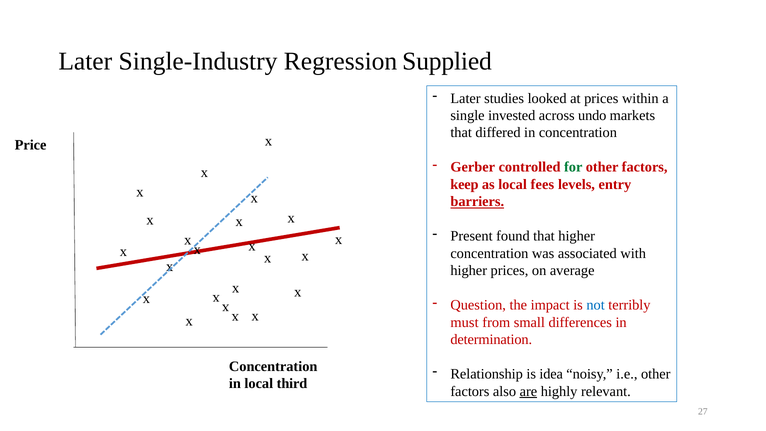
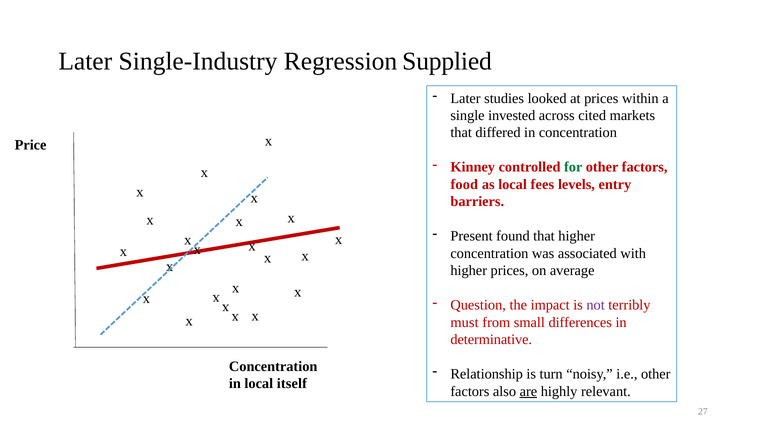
undo: undo -> cited
Gerber: Gerber -> Kinney
keep: keep -> food
barriers underline: present -> none
not colour: blue -> purple
determination: determination -> determinative
idea: idea -> turn
third: third -> itself
